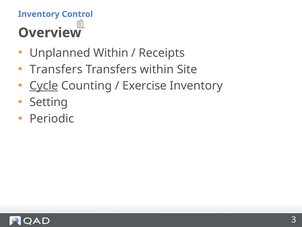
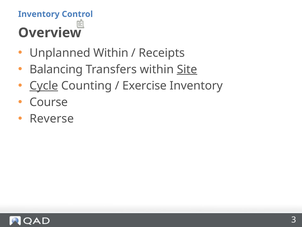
Transfers at (56, 69): Transfers -> Balancing
Site underline: none -> present
Setting: Setting -> Course
Periodic: Periodic -> Reverse
